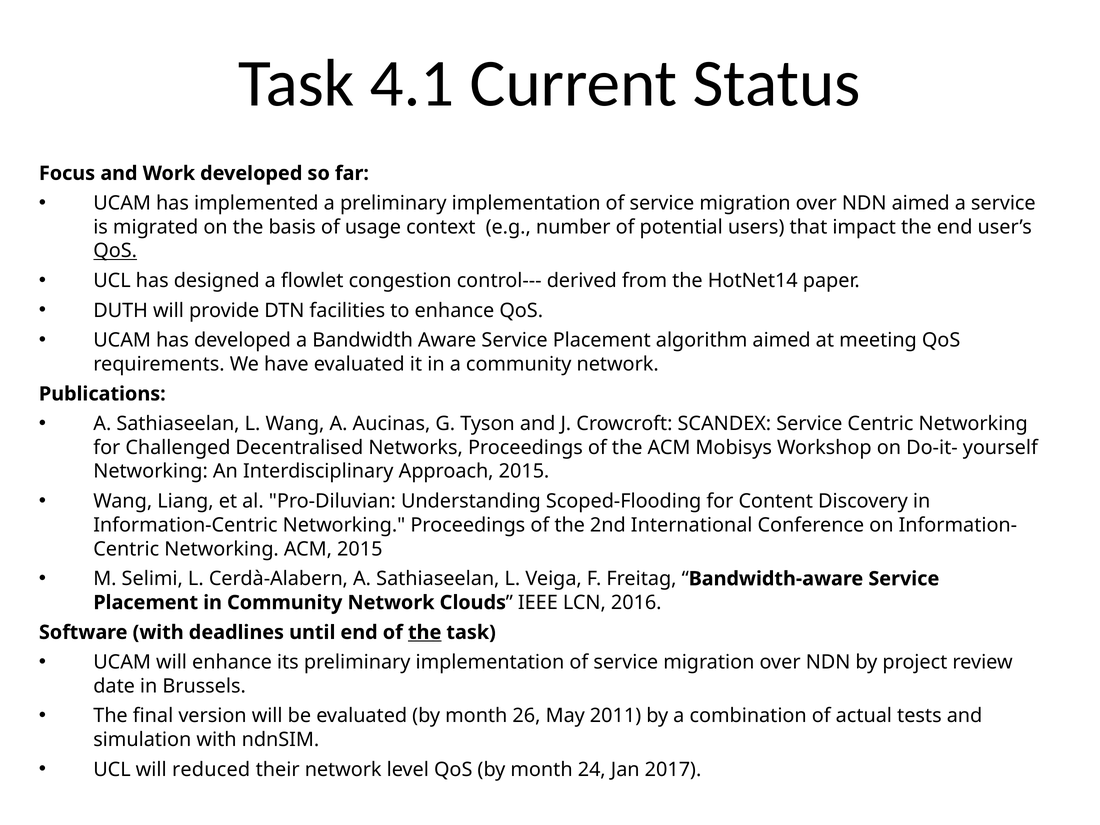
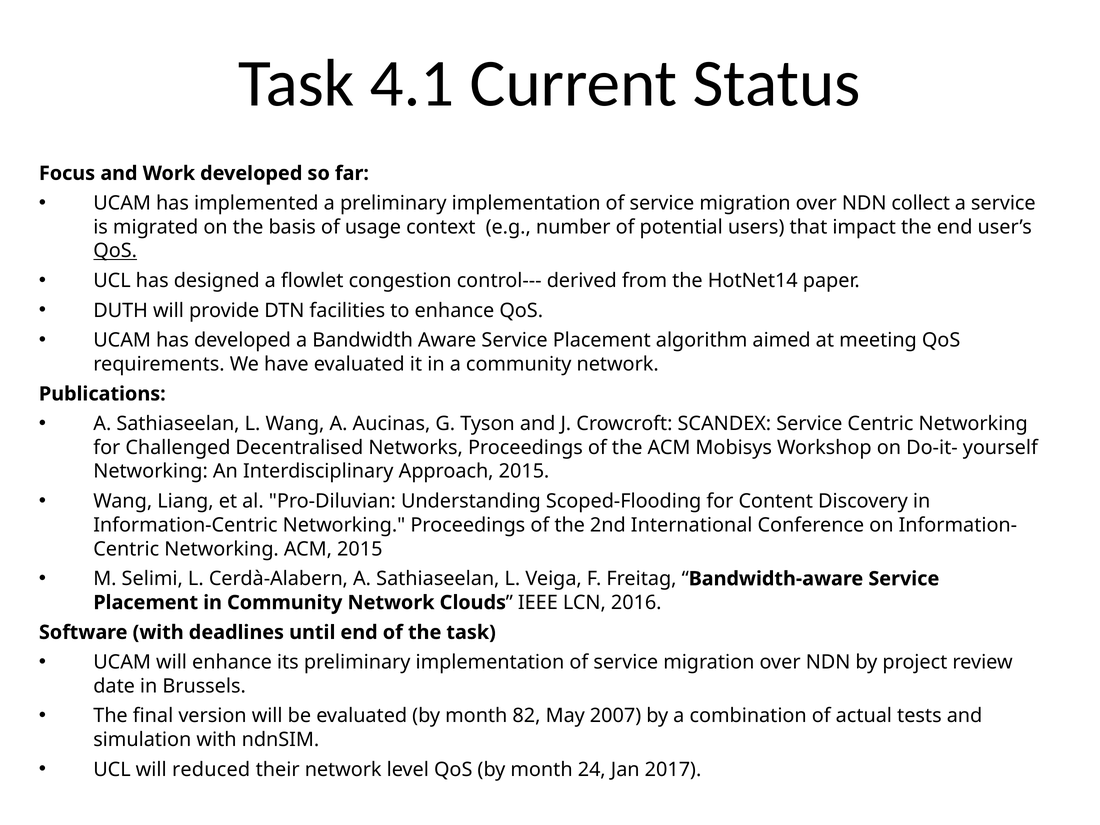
NDN aimed: aimed -> collect
the at (425, 632) underline: present -> none
26: 26 -> 82
2011: 2011 -> 2007
